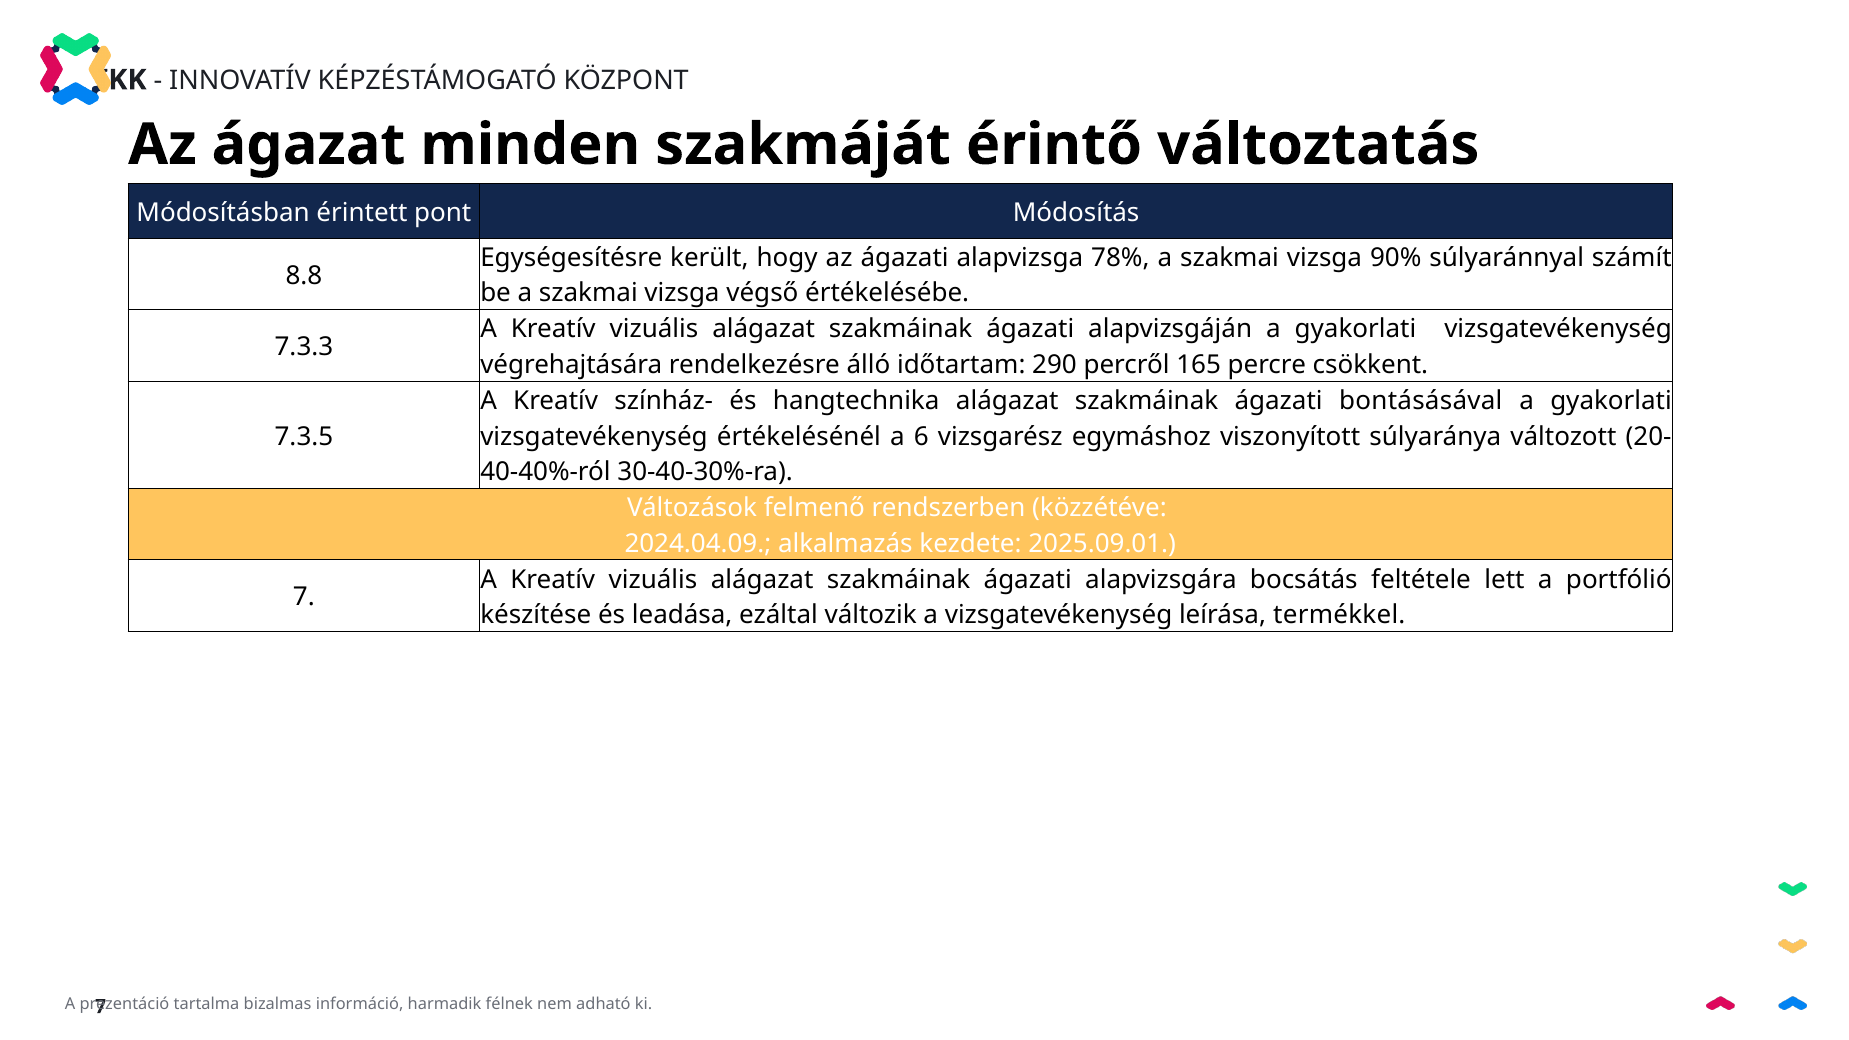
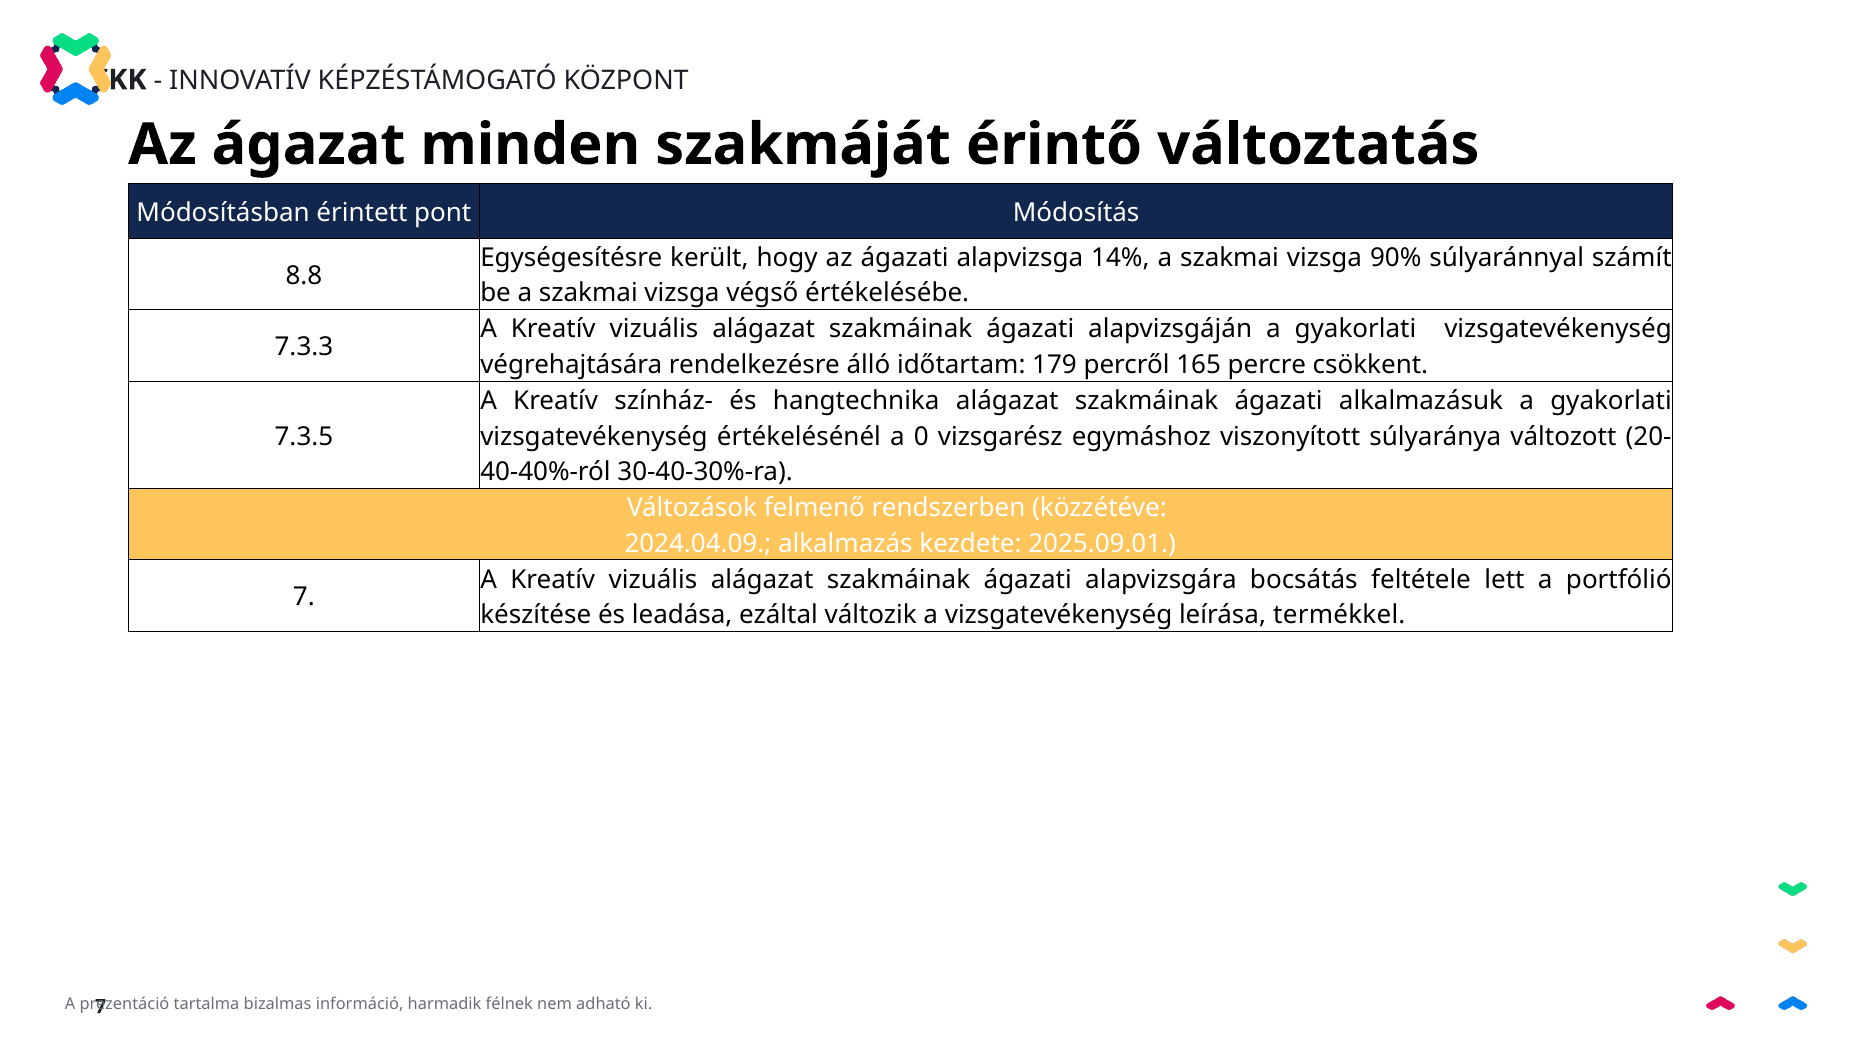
78%: 78% -> 14%
290: 290 -> 179
bontásásával: bontásásával -> alkalmazásuk
6: 6 -> 0
